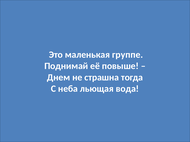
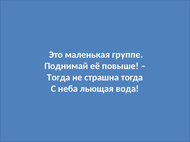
Днем at (59, 78): Днем -> Тогда
